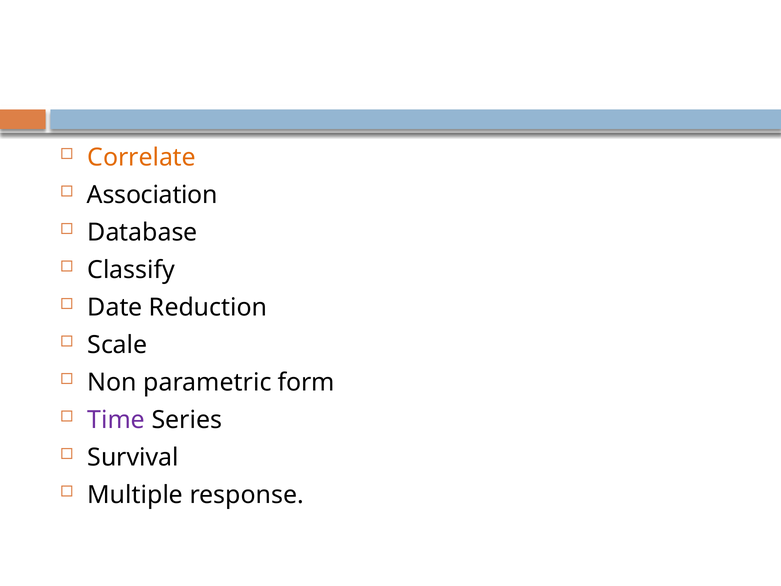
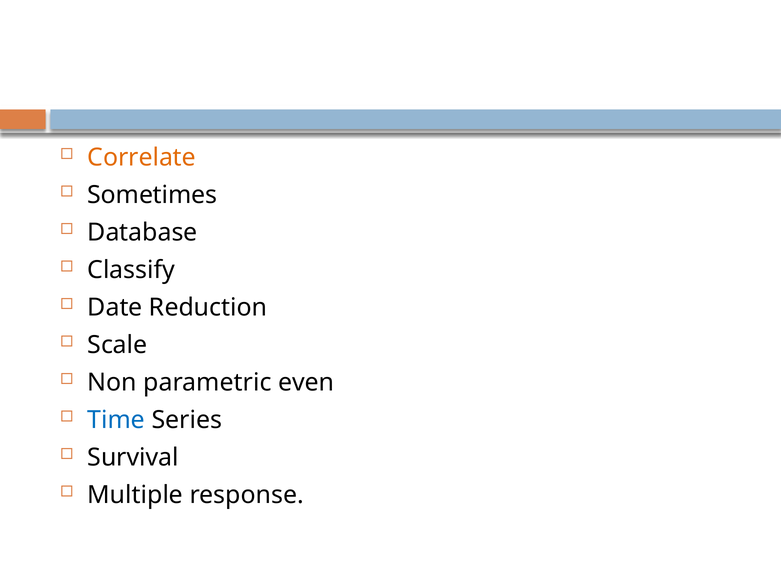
Association: Association -> Sometimes
form: form -> even
Time colour: purple -> blue
